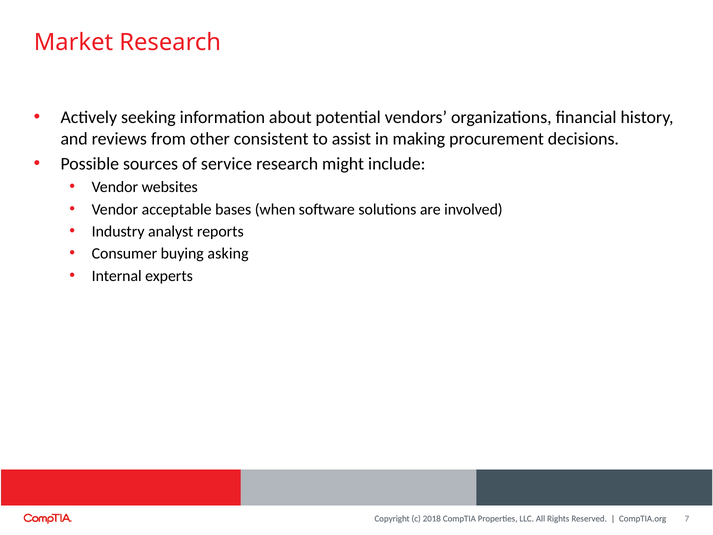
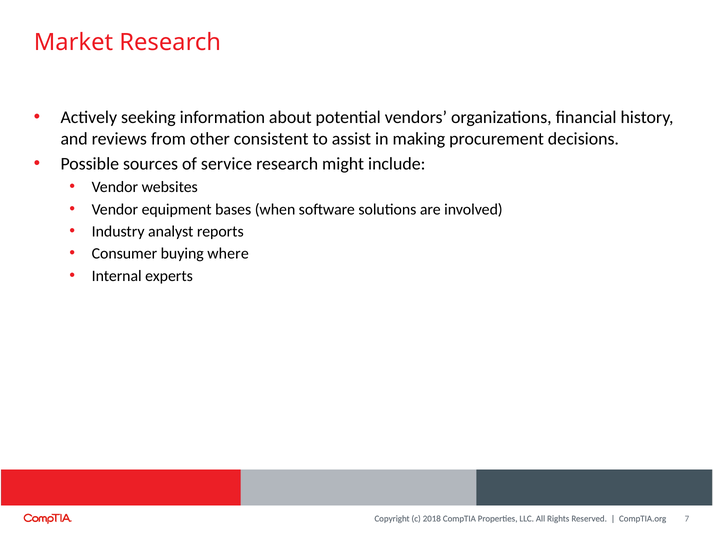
acceptable: acceptable -> equipment
asking: asking -> where
